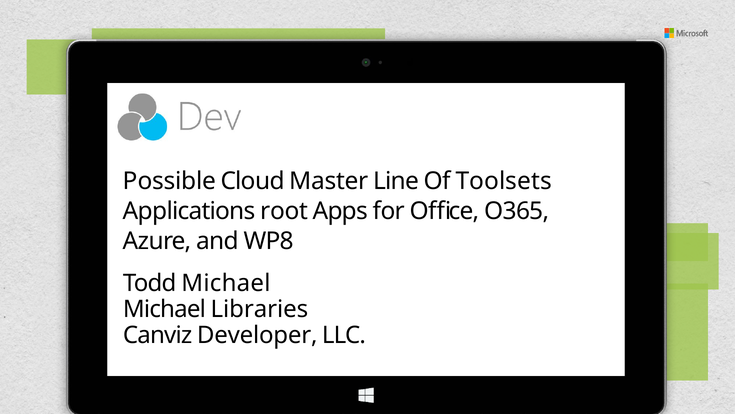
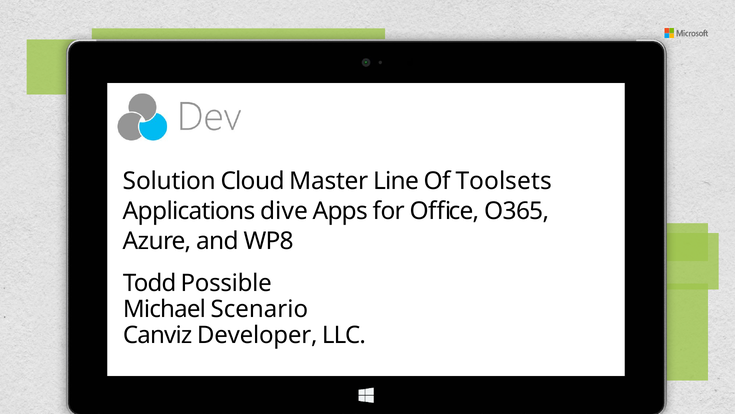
Possible: Possible -> Solution
root: root -> dive
Todd Michael: Michael -> Possible
Libraries: Libraries -> Scenario
